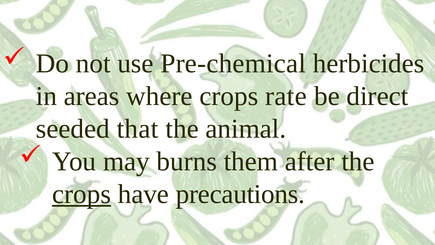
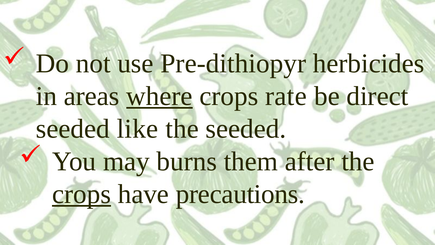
Pre-chemical: Pre-chemical -> Pre-dithiopyr
where underline: none -> present
that: that -> like
the animal: animal -> seeded
